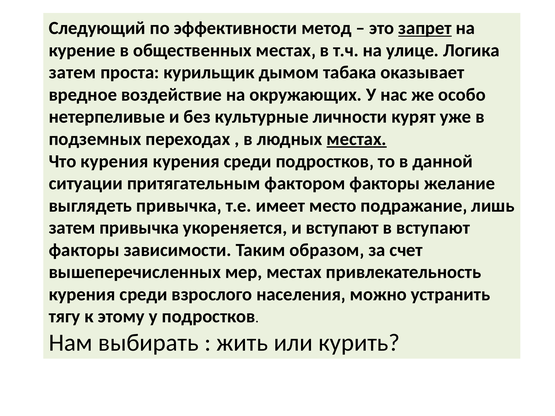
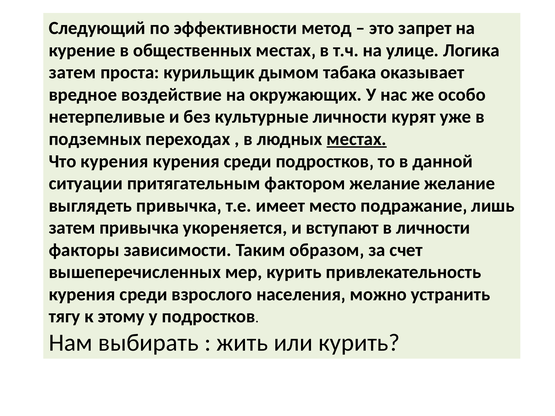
запрет underline: present -> none
фактором факторы: факторы -> желание
в вступают: вступают -> личности
мер местах: местах -> курить
